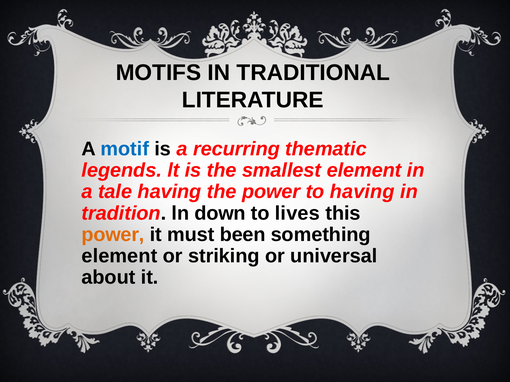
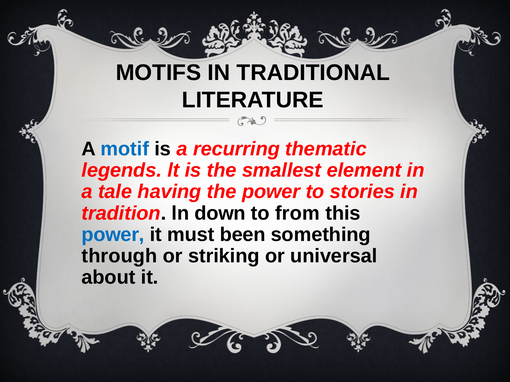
to having: having -> stories
lives: lives -> from
power at (113, 235) colour: orange -> blue
element at (119, 256): element -> through
